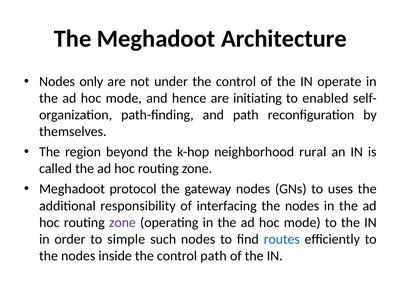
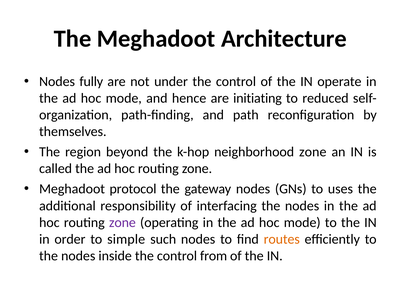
only: only -> fully
enabled: enabled -> reduced
neighborhood rural: rural -> zone
routes colour: blue -> orange
control path: path -> from
